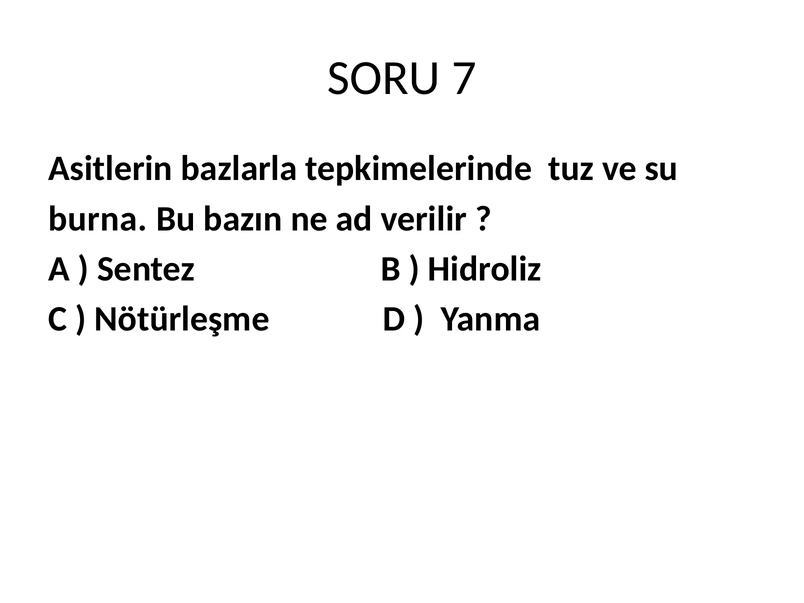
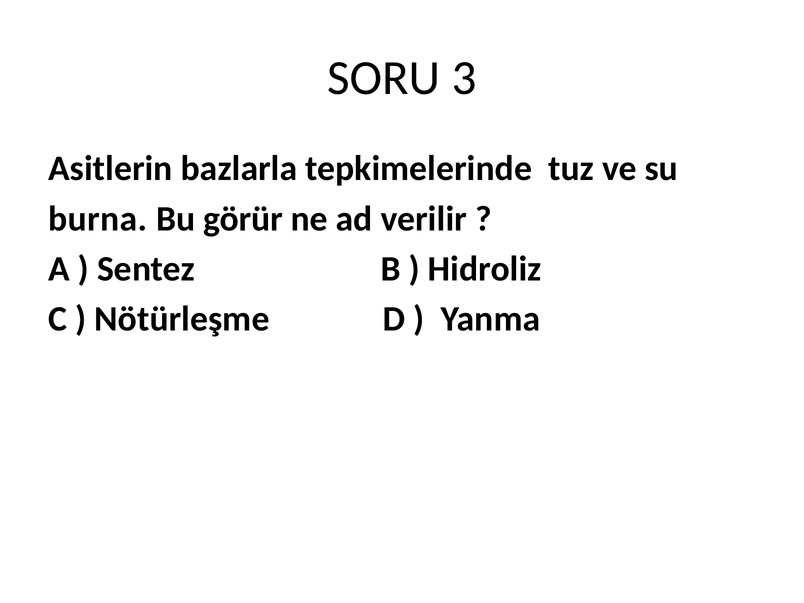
7: 7 -> 3
bazın: bazın -> görür
